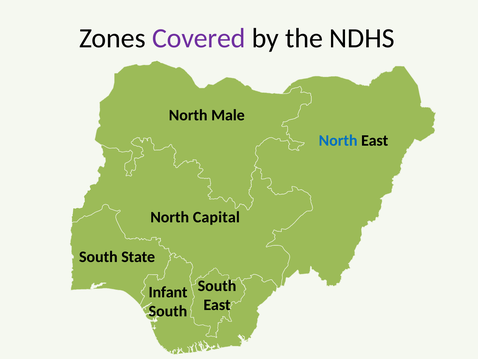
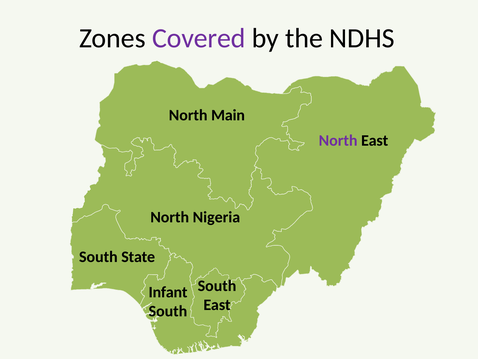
Male: Male -> Main
North at (338, 140) colour: blue -> purple
Capital: Capital -> Nigeria
